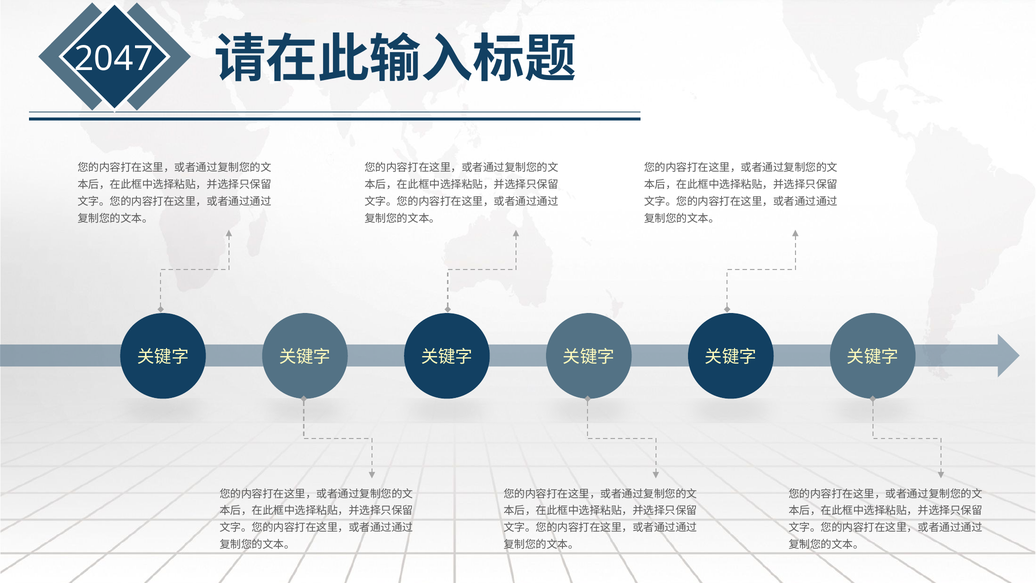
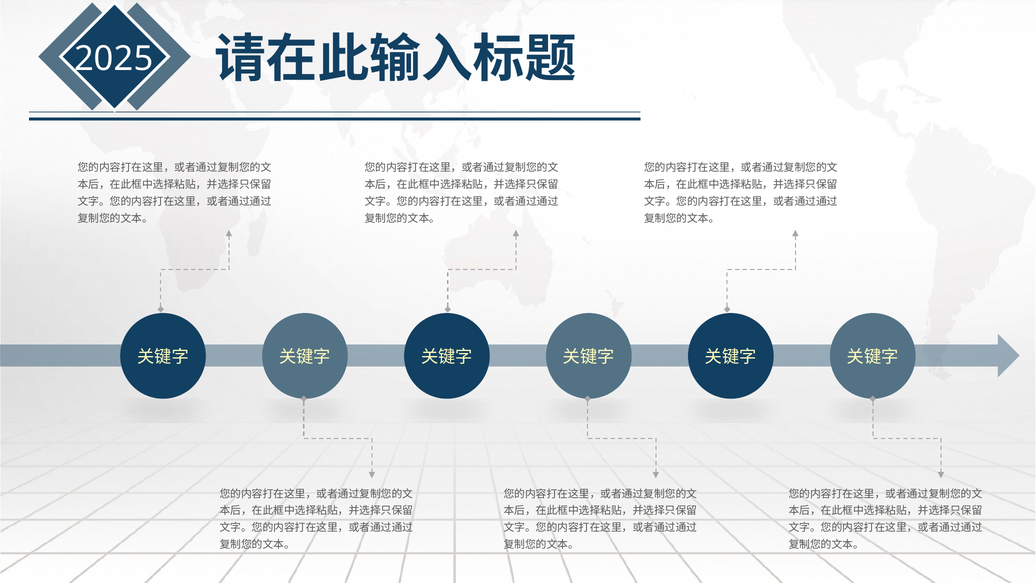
2047: 2047 -> 2025
